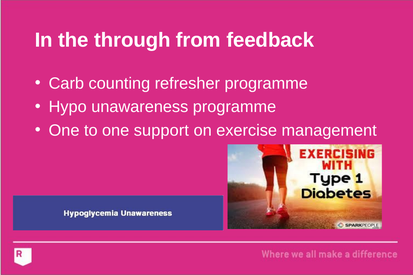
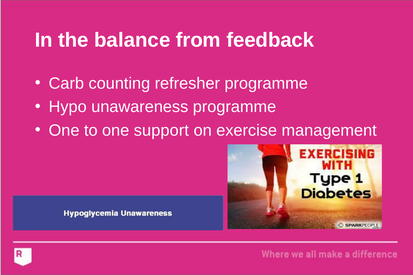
through: through -> balance
